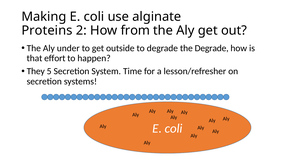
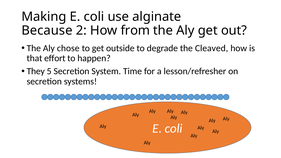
Proteins: Proteins -> Because
under: under -> chose
the Degrade: Degrade -> Cleaved
